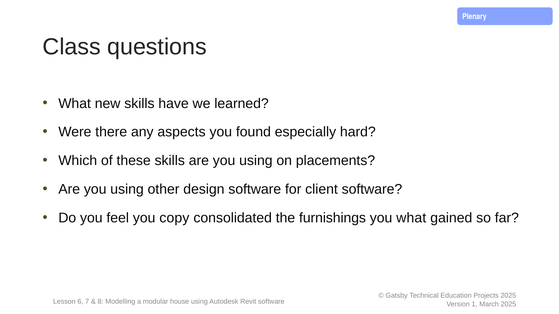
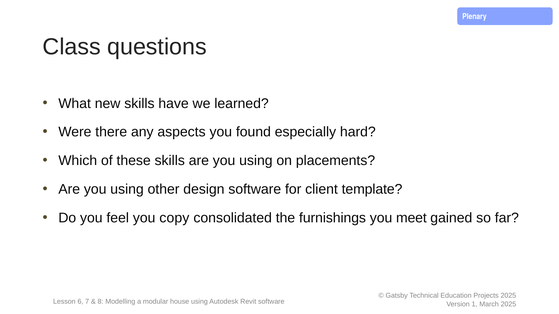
client software: software -> template
you what: what -> meet
